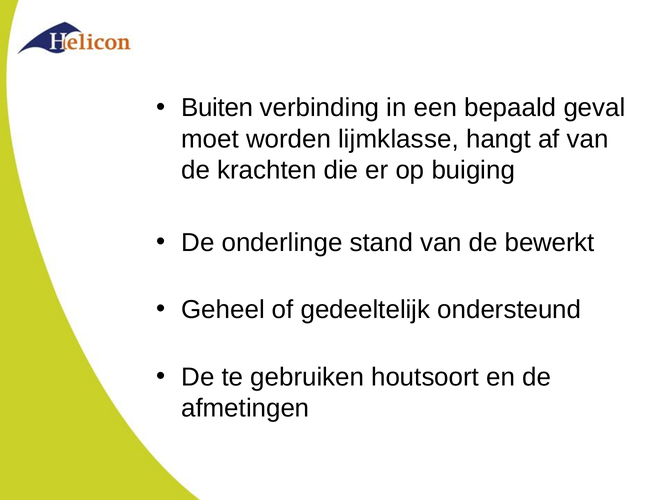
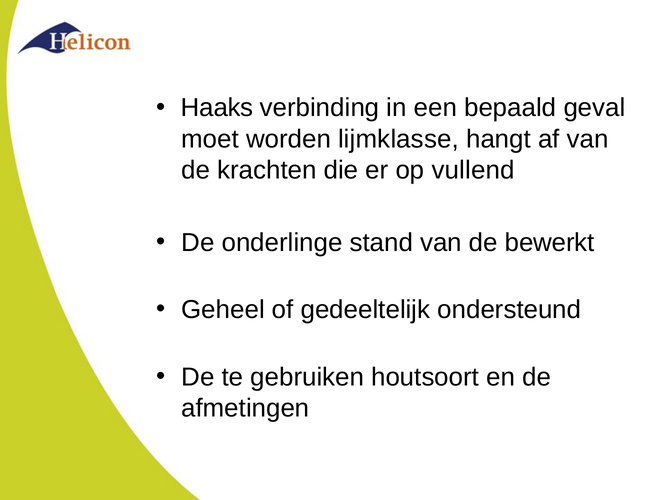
Buiten: Buiten -> Haaks
buiging: buiging -> vullend
